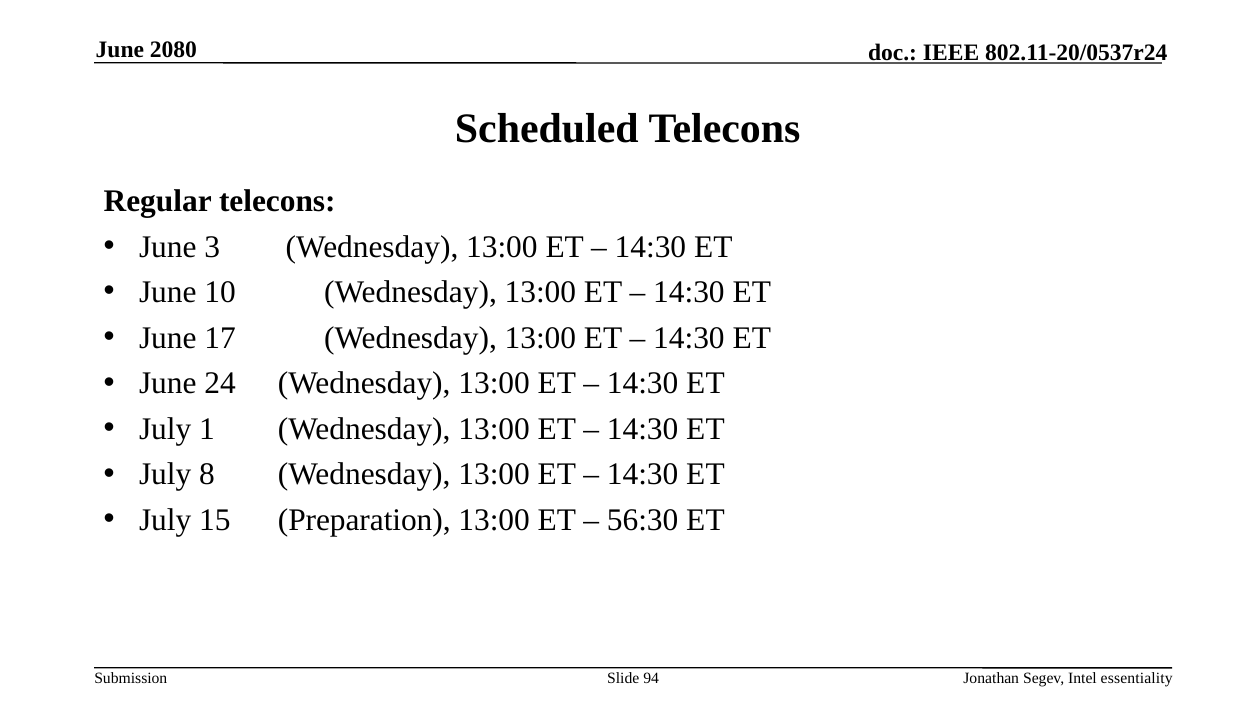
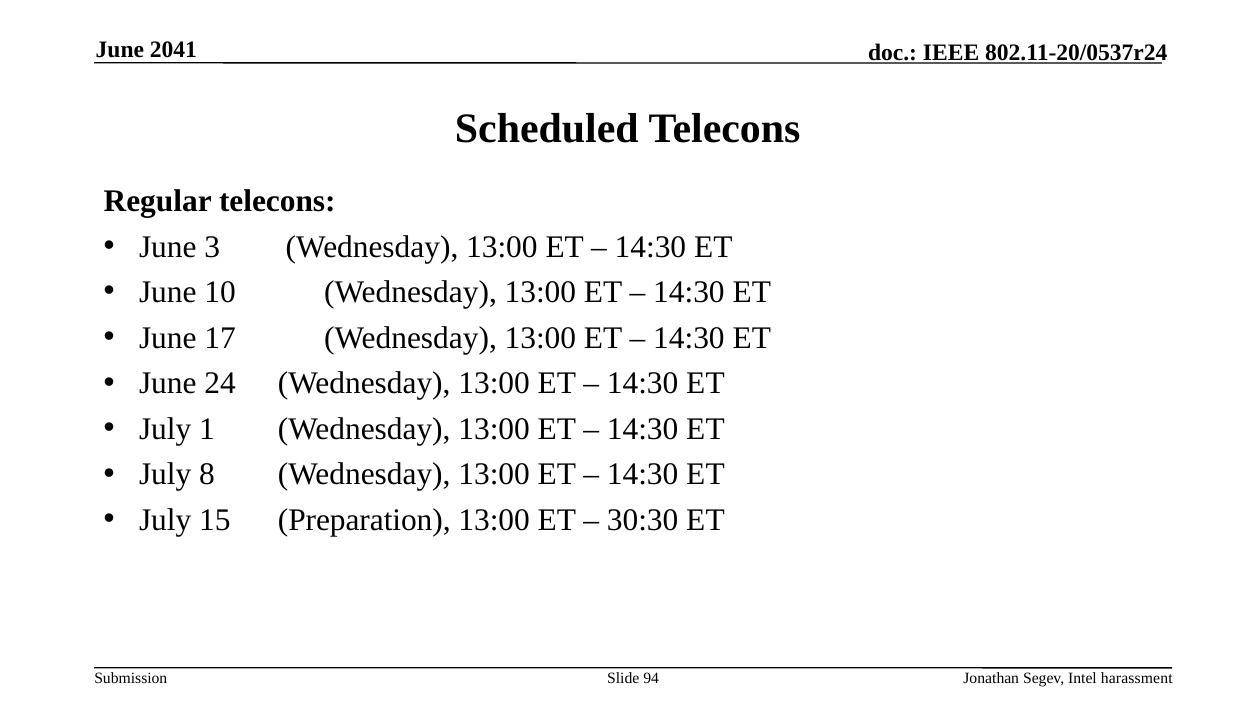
2080: 2080 -> 2041
56:30: 56:30 -> 30:30
essentiality: essentiality -> harassment
